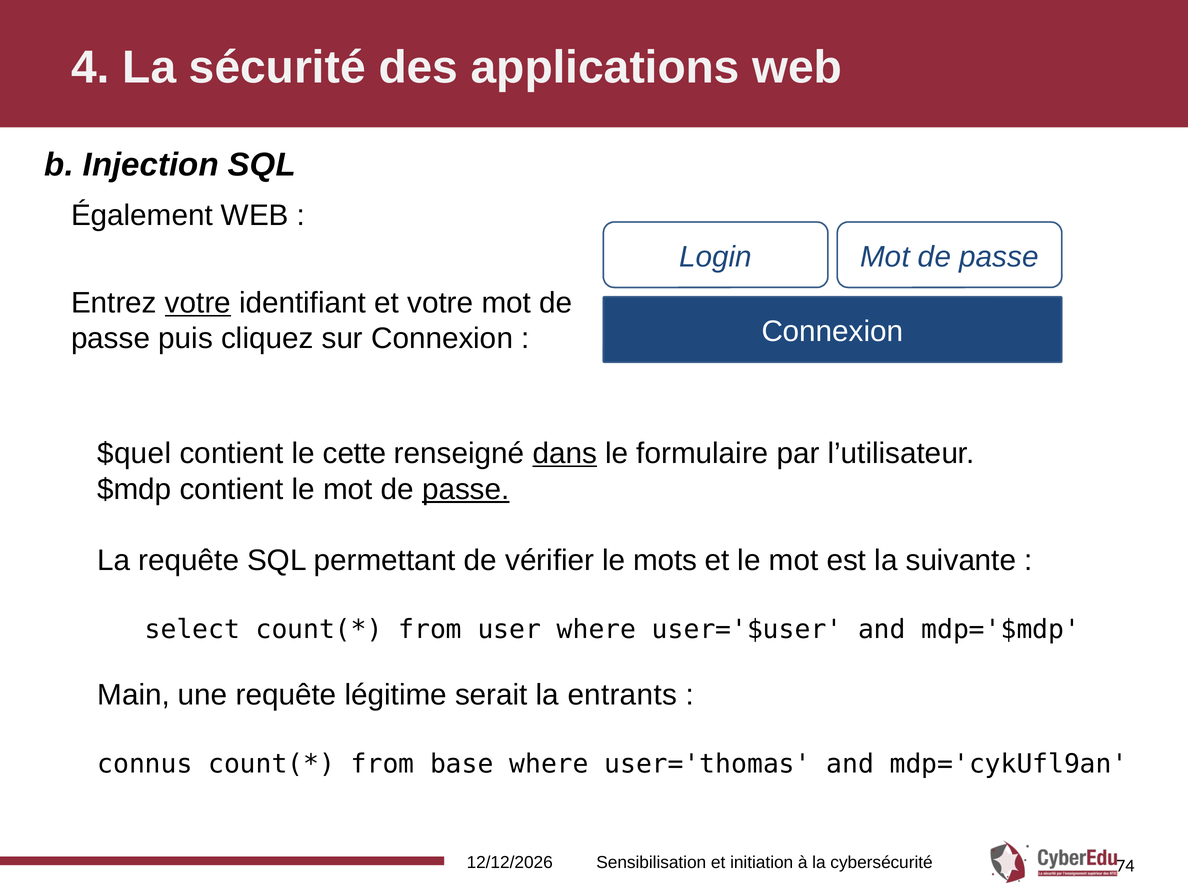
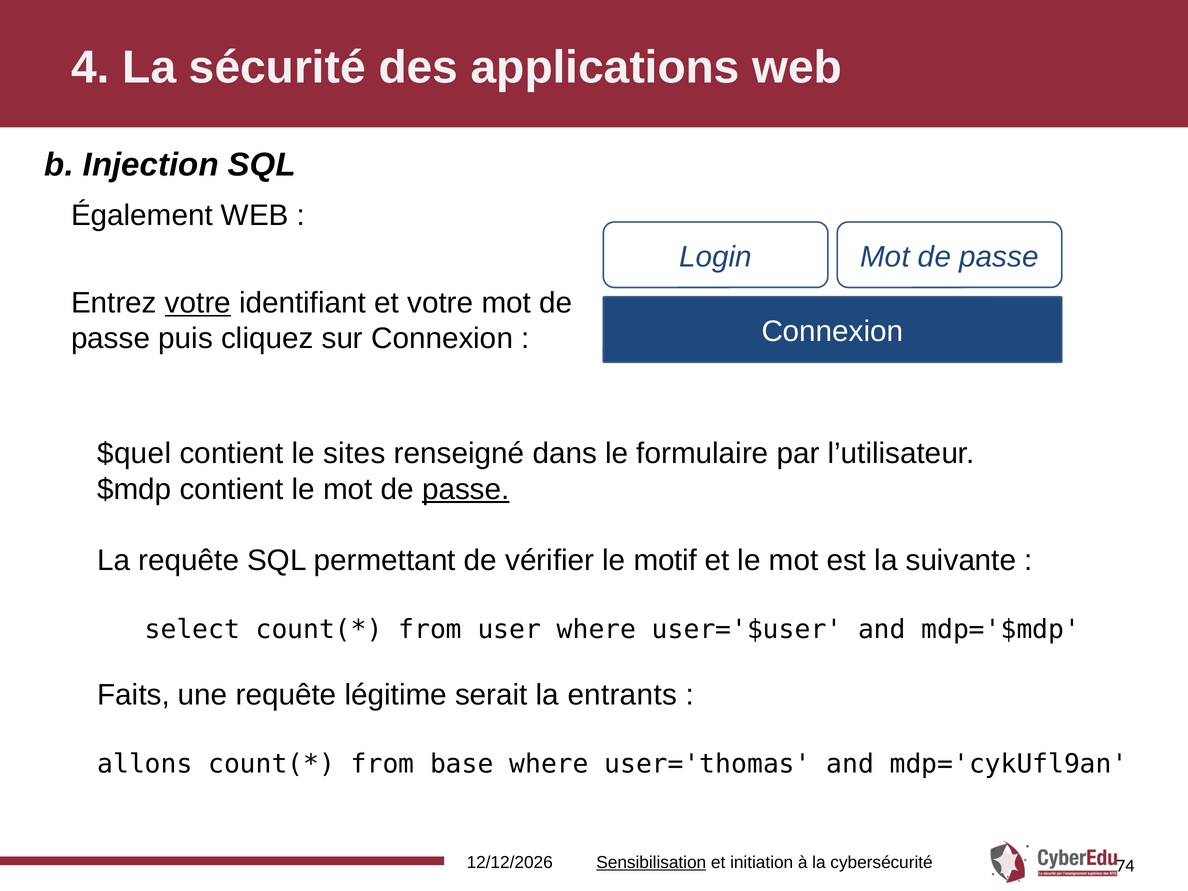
cette: cette -> sites
dans underline: present -> none
mots: mots -> motif
Main: Main -> Faits
connus: connus -> allons
Sensibilisation underline: none -> present
